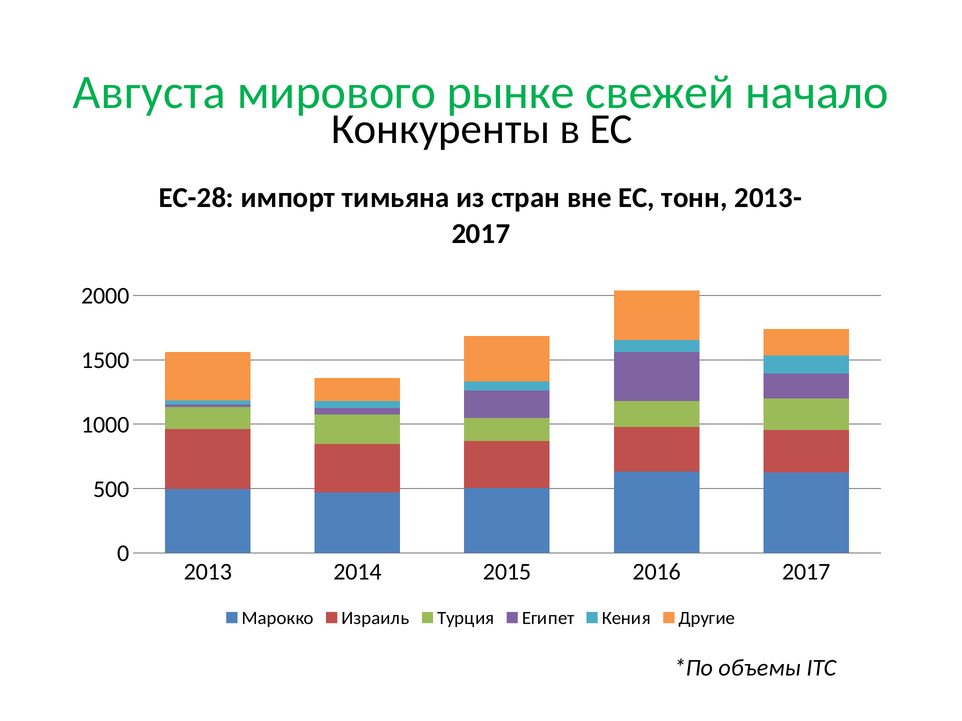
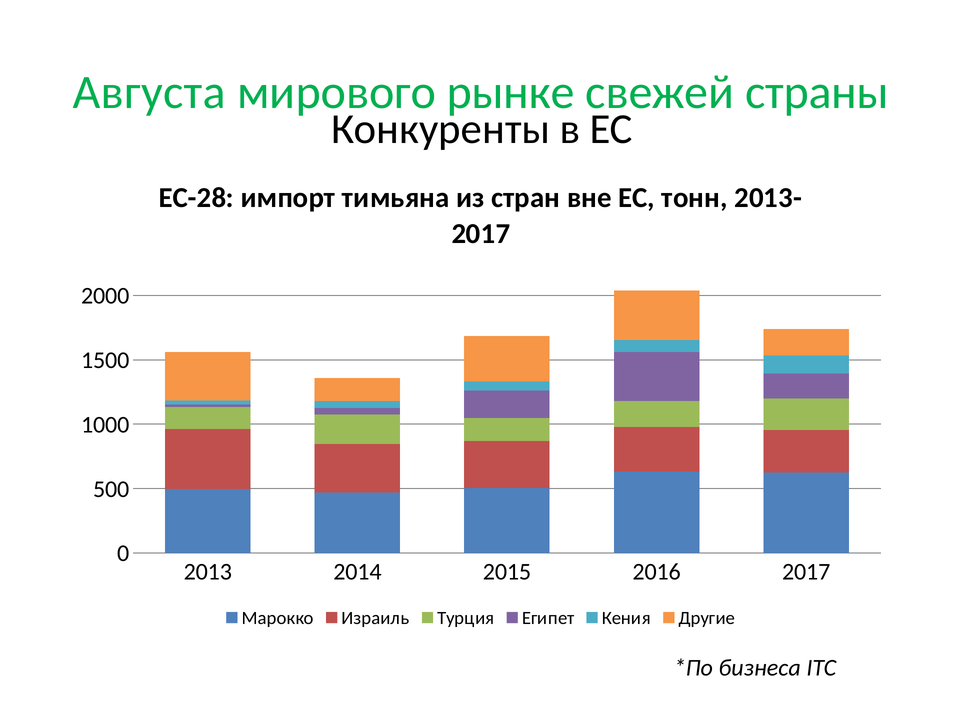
начало: начало -> страны
объемы: объемы -> бизнеса
